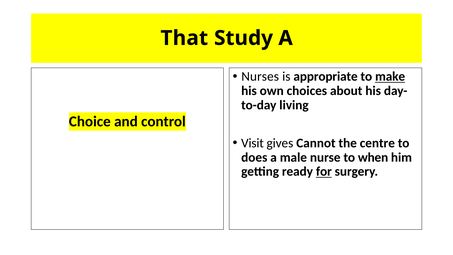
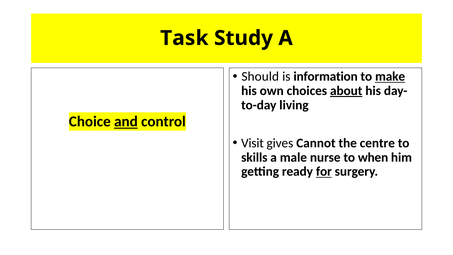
That: That -> Task
Nurses: Nurses -> Should
appropriate: appropriate -> information
about underline: none -> present
and underline: none -> present
does: does -> skills
